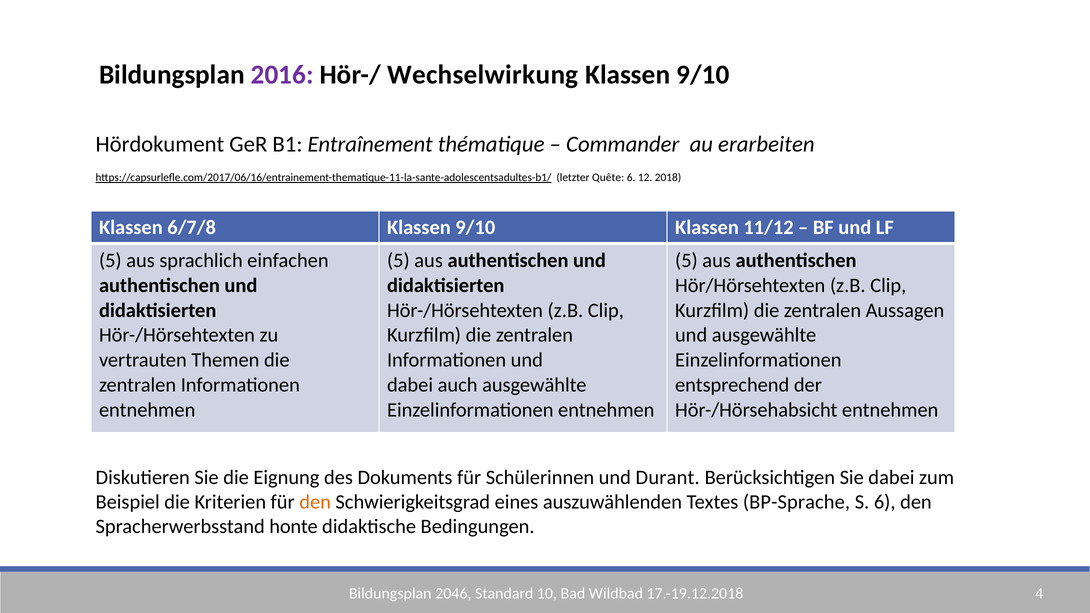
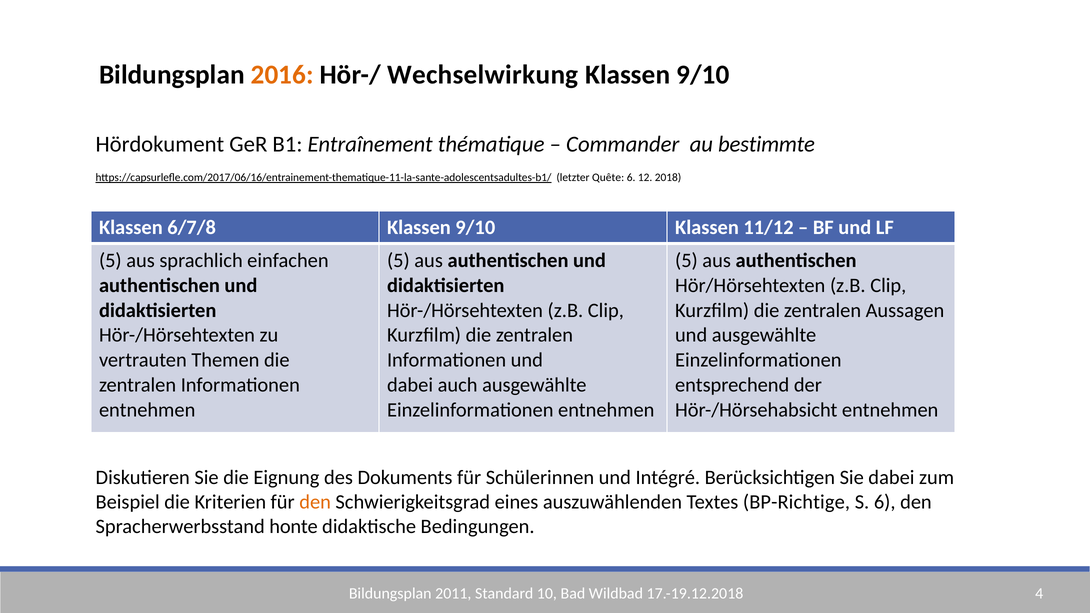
2016 colour: purple -> orange
erarbeiten: erarbeiten -> bestimmte
Durant: Durant -> Intégré
BP-Sprache: BP-Sprache -> BP-Richtige
2046: 2046 -> 2011
